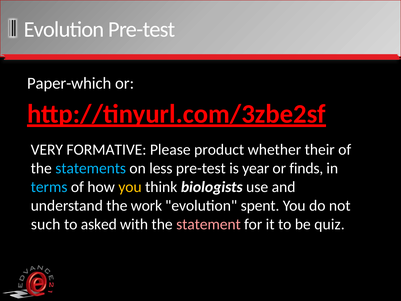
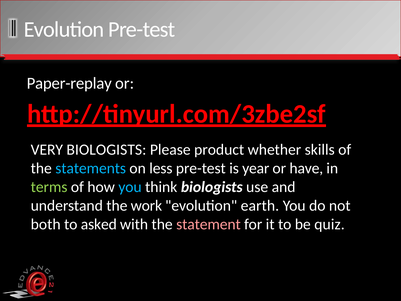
Paper-which: Paper-which -> Paper-replay
VERY FORMATIVE: FORMATIVE -> BIOLOGISTS
their: their -> skills
finds: finds -> have
terms colour: light blue -> light green
you at (130, 187) colour: yellow -> light blue
spent: spent -> earth
such: such -> both
